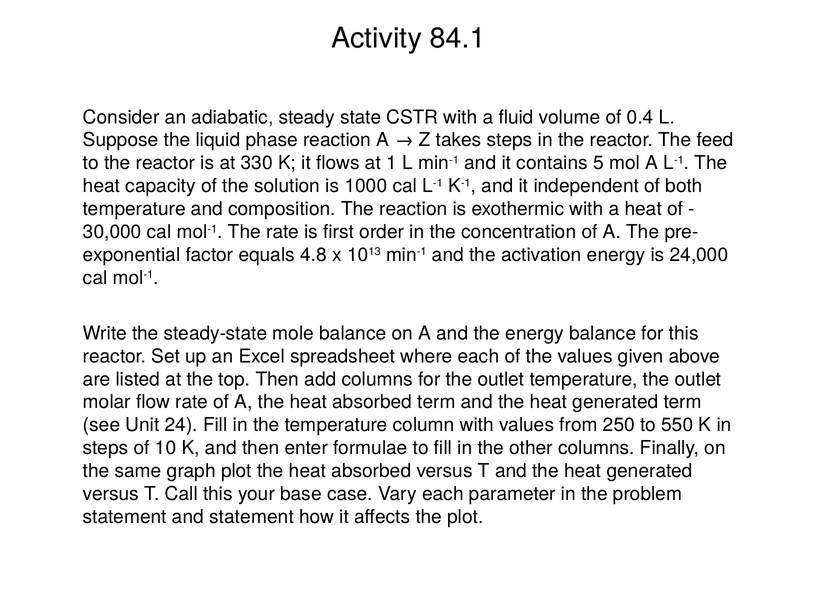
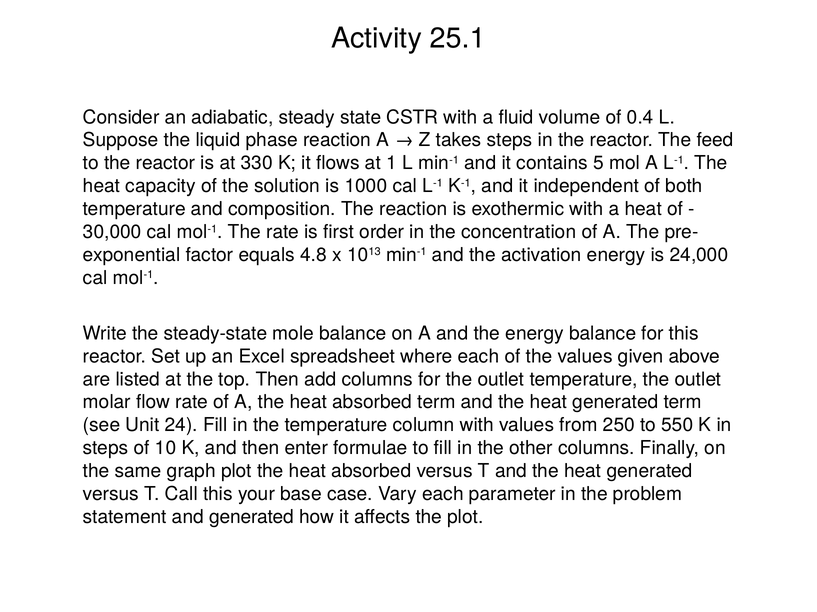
84.1: 84.1 -> 25.1
and statement: statement -> generated
